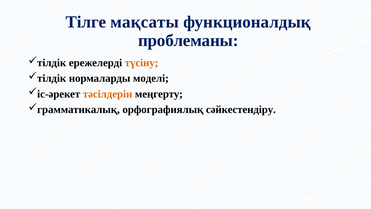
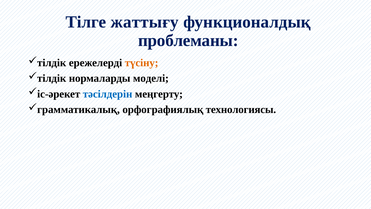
мақсаты: мақсаты -> жаттығу
тәсілдерін colour: orange -> blue
сәйкестендіру: сәйкестендіру -> технологиясы
